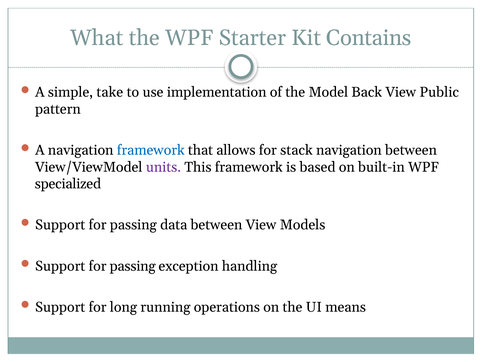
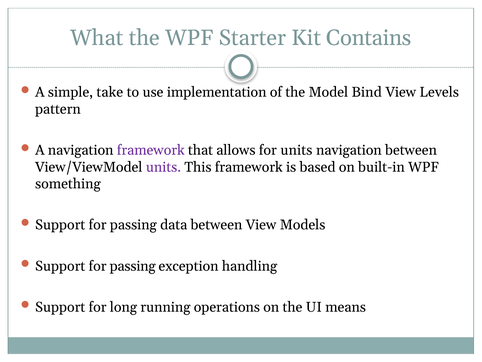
Back: Back -> Bind
Public: Public -> Levels
framework at (151, 150) colour: blue -> purple
for stack: stack -> units
specialized: specialized -> something
